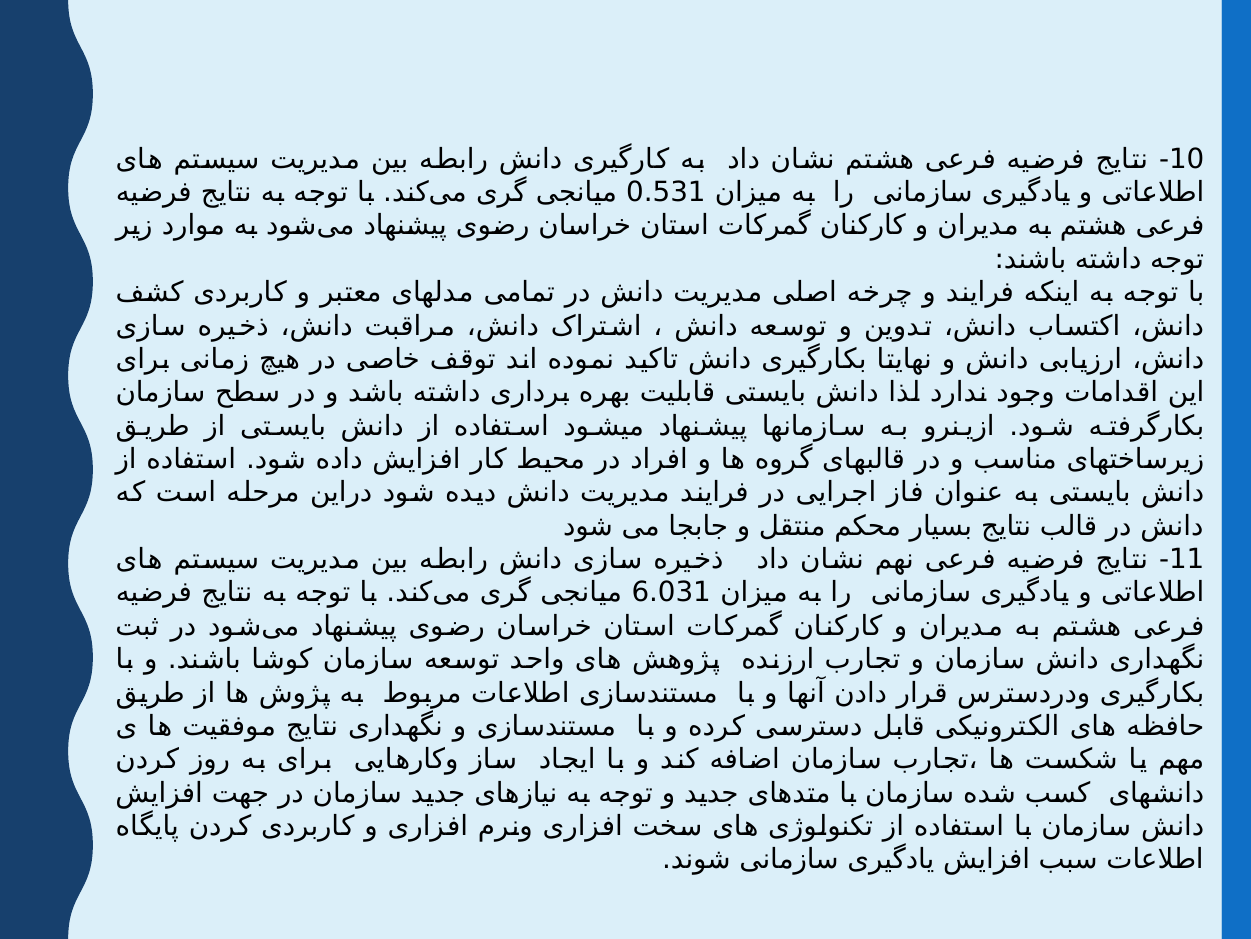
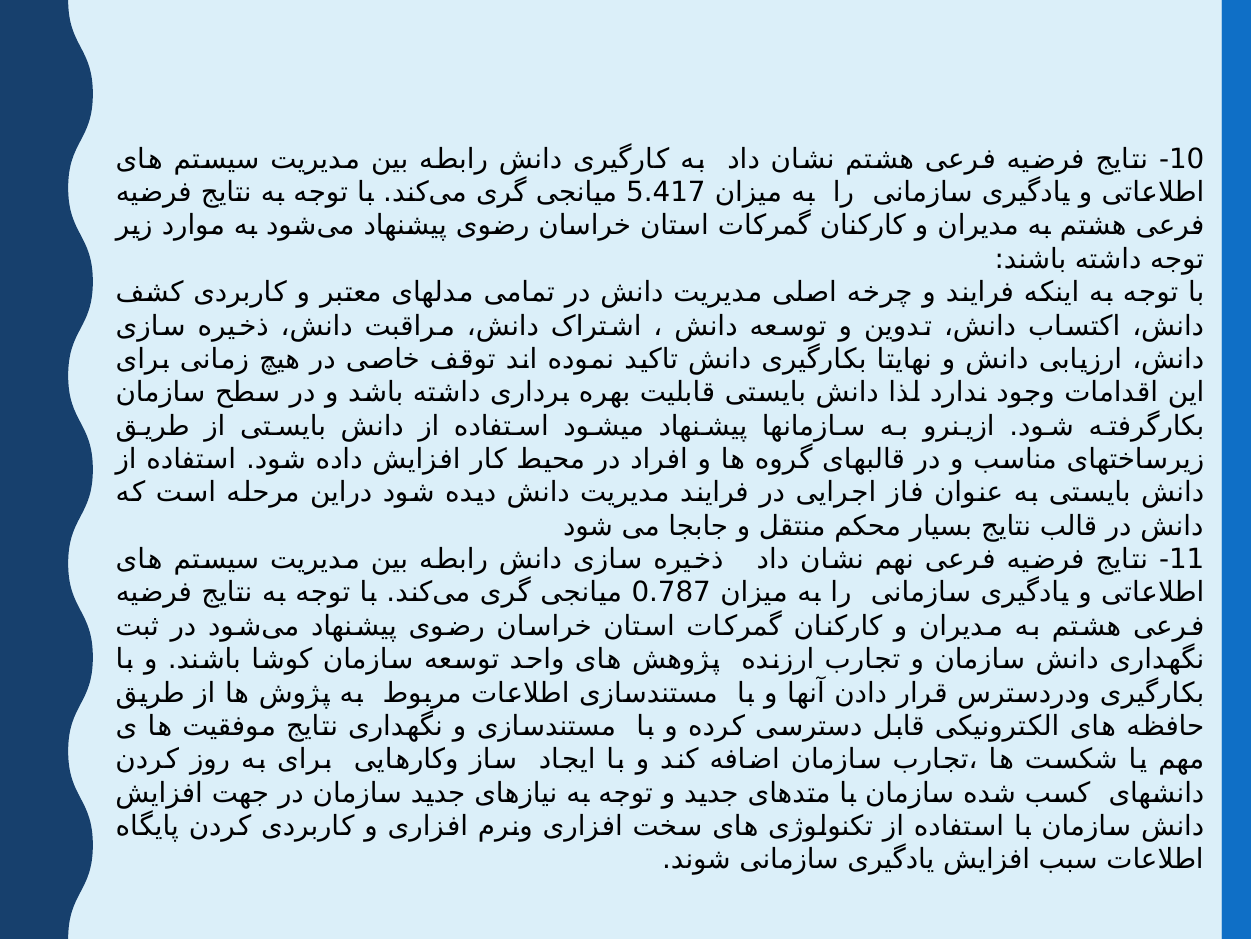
0.531: 0.531 -> 5.417
6.031: 6.031 -> 0.787
